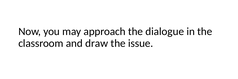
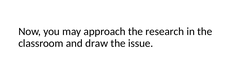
dialogue: dialogue -> research
